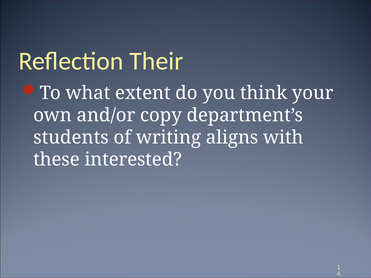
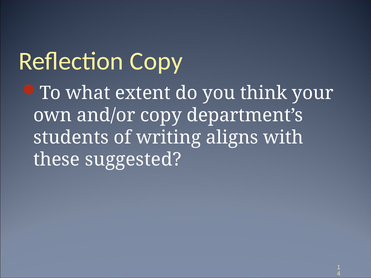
Reflection Their: Their -> Copy
interested: interested -> suggested
